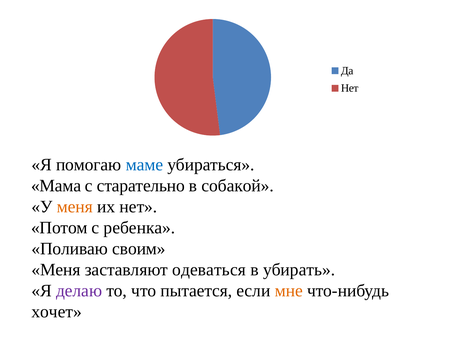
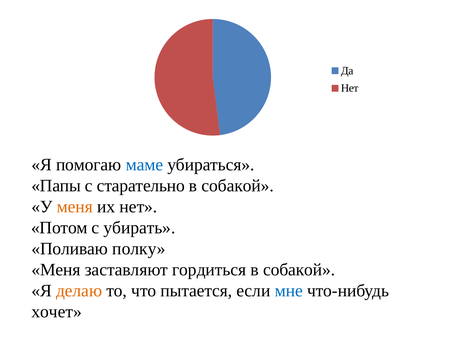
Мама: Мама -> Папы
ребенка: ребенка -> убирать
своим: своим -> полку
одеваться: одеваться -> гордиться
убирать at (299, 269): убирать -> собакой
делаю colour: purple -> orange
мне colour: orange -> blue
